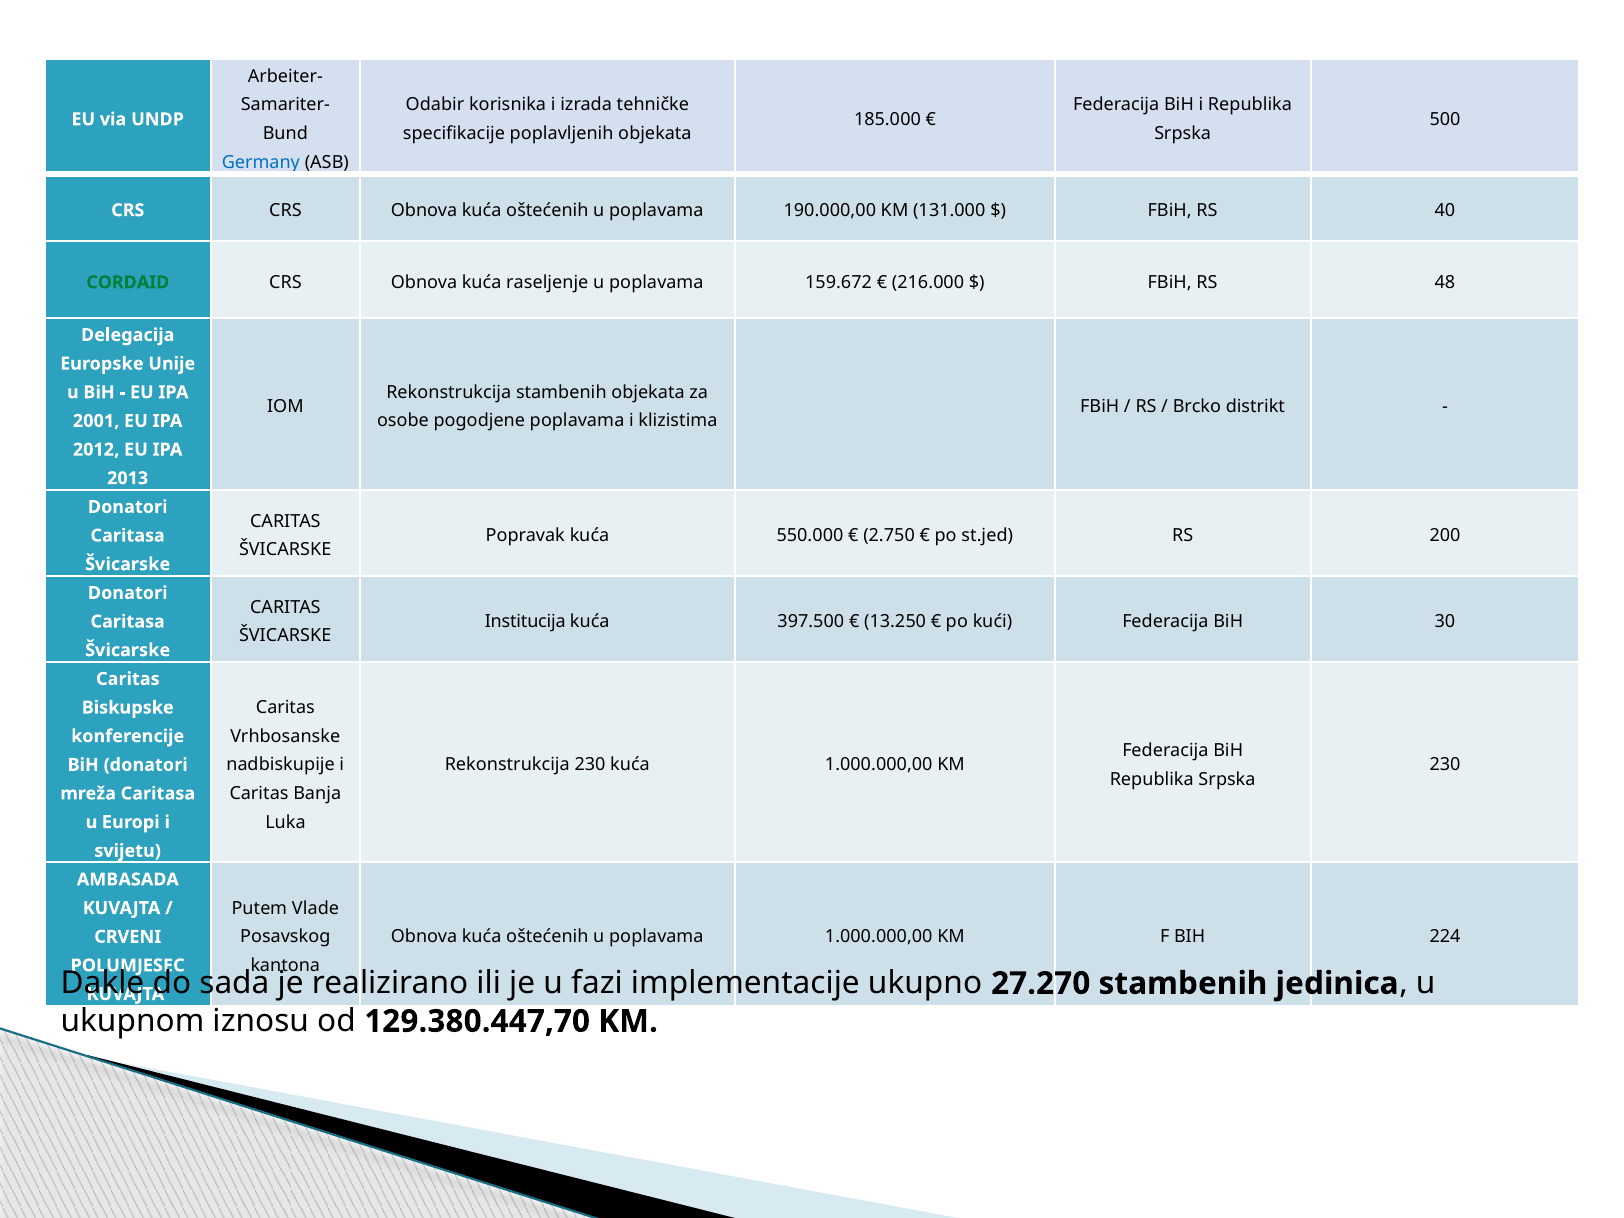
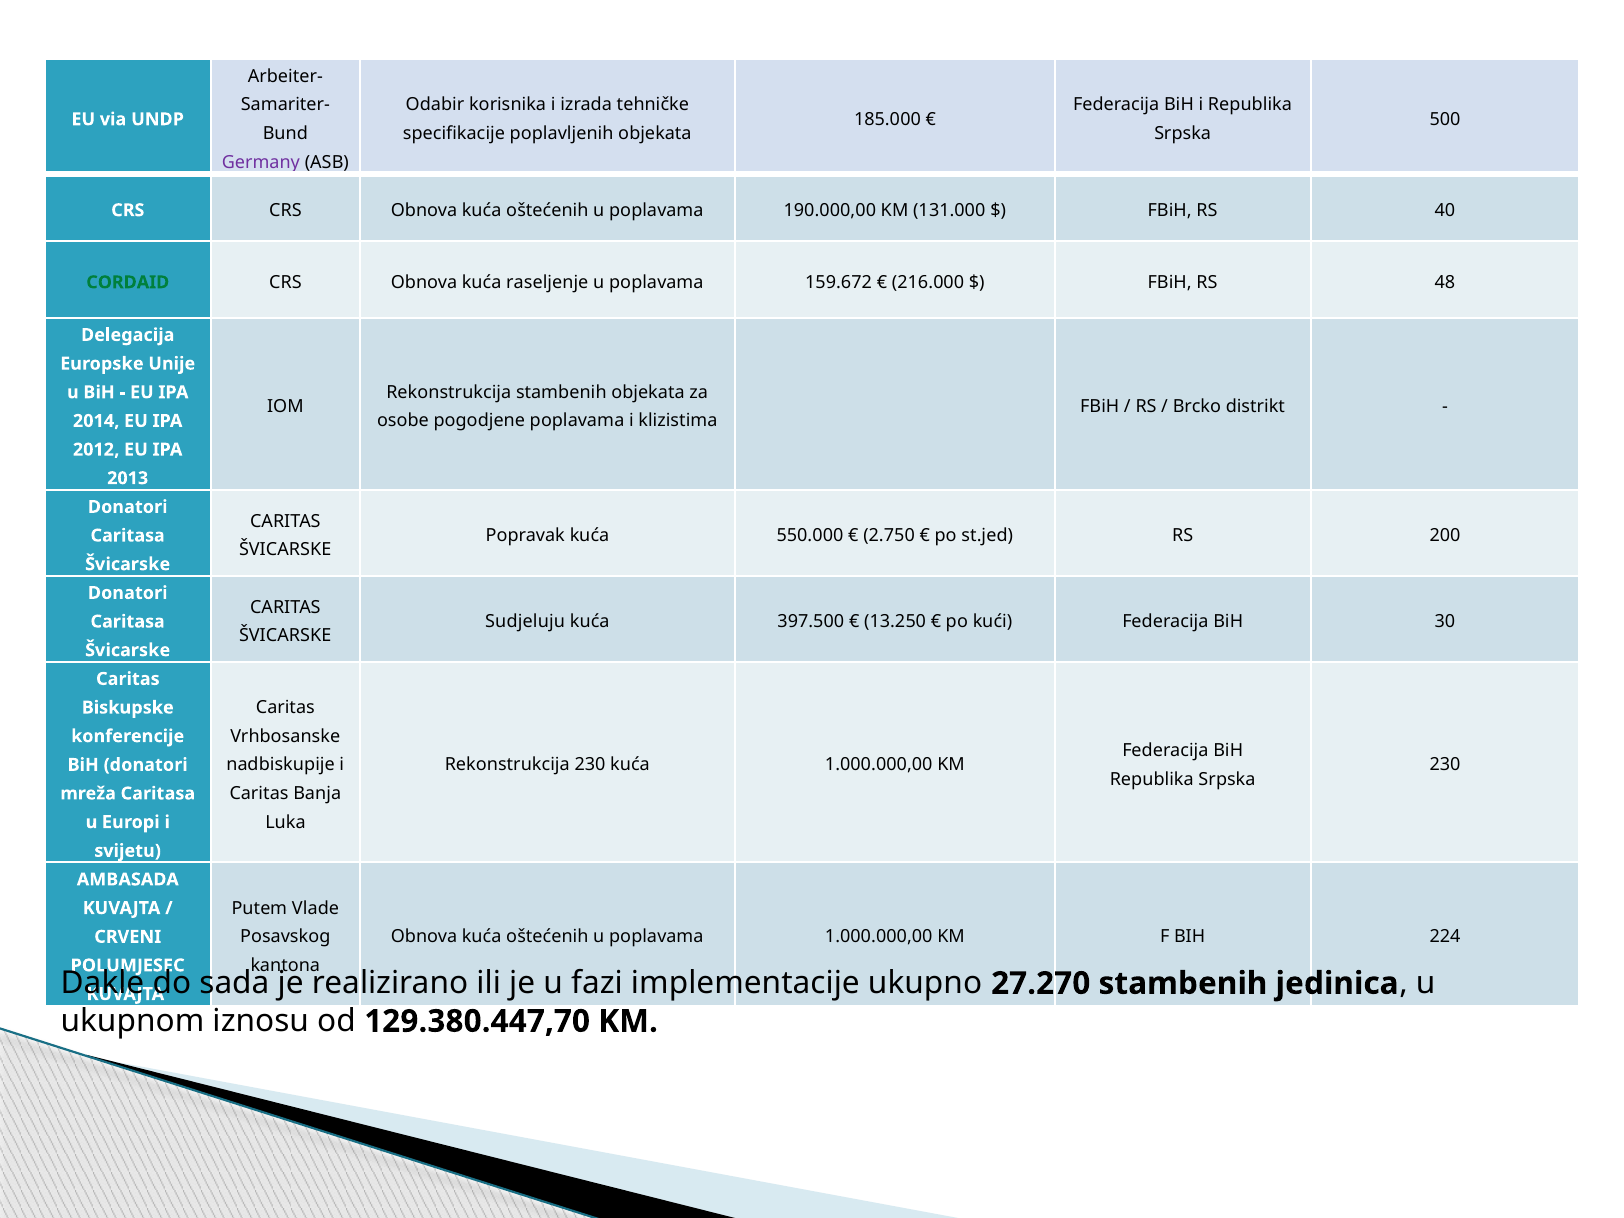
Germany colour: blue -> purple
2001: 2001 -> 2014
Institucija: Institucija -> Sudjeluju
